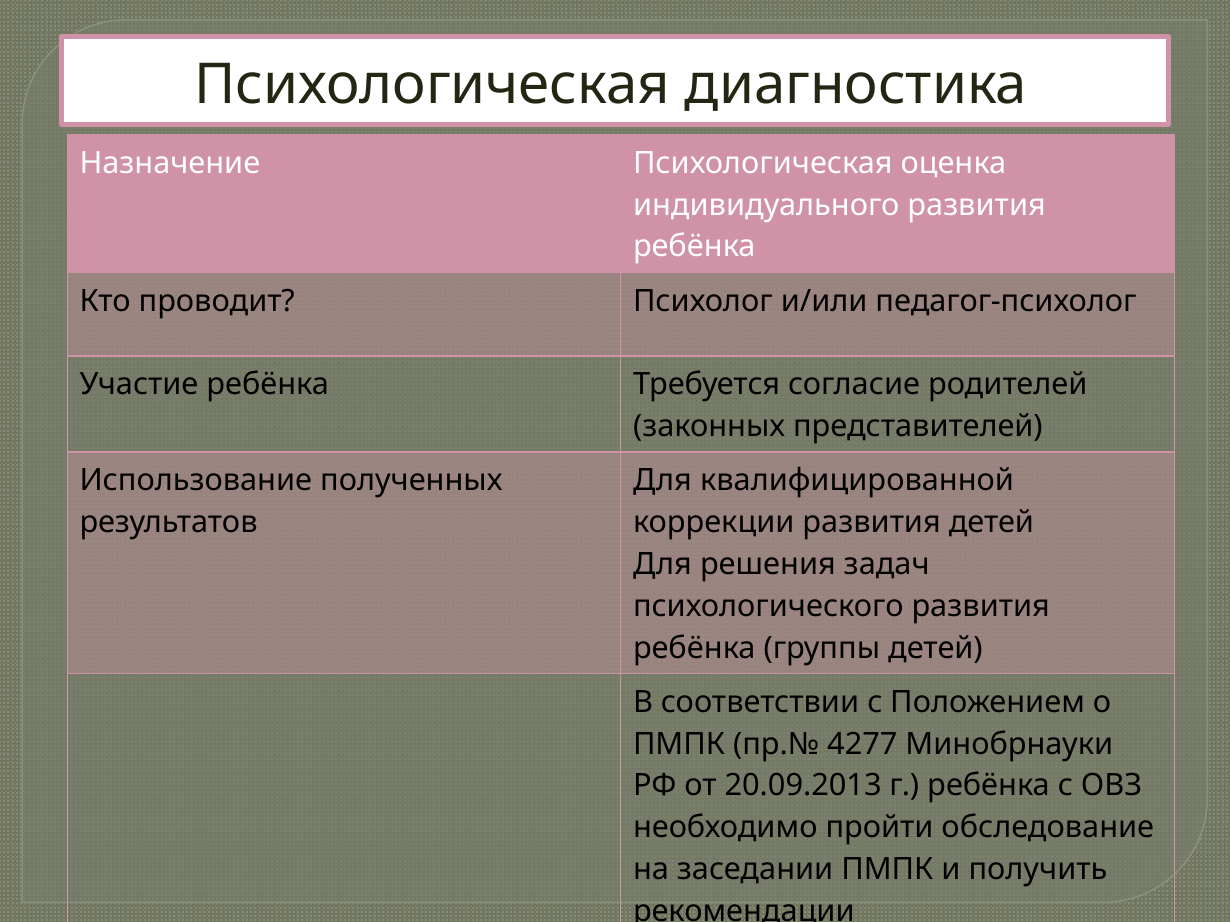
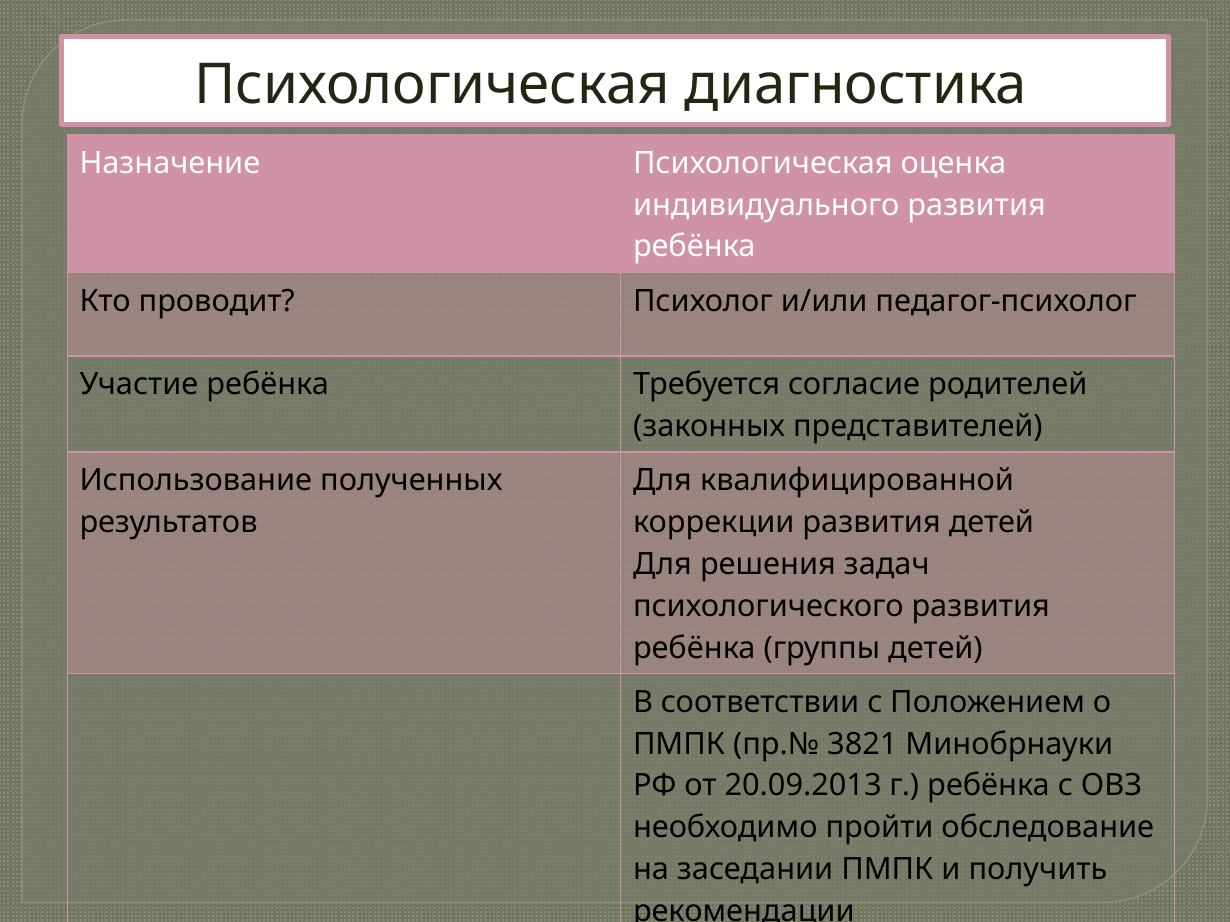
4277: 4277 -> 3821
